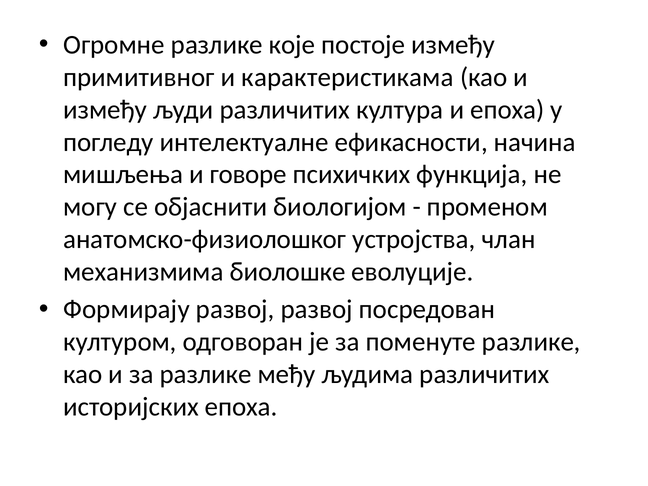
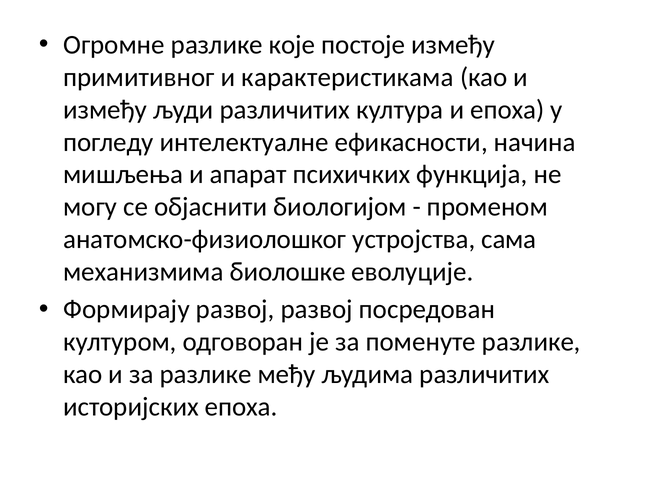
говоре: говоре -> апарат
члан: члан -> сама
